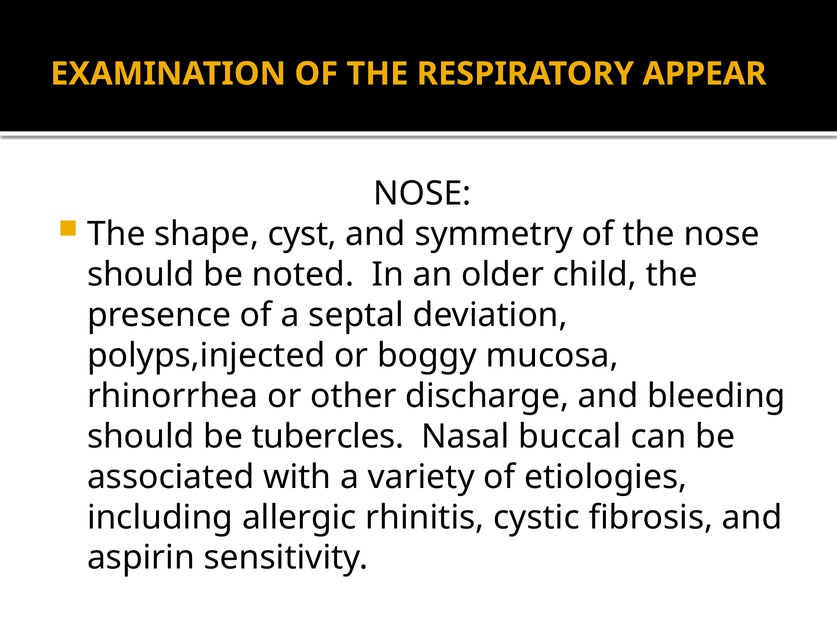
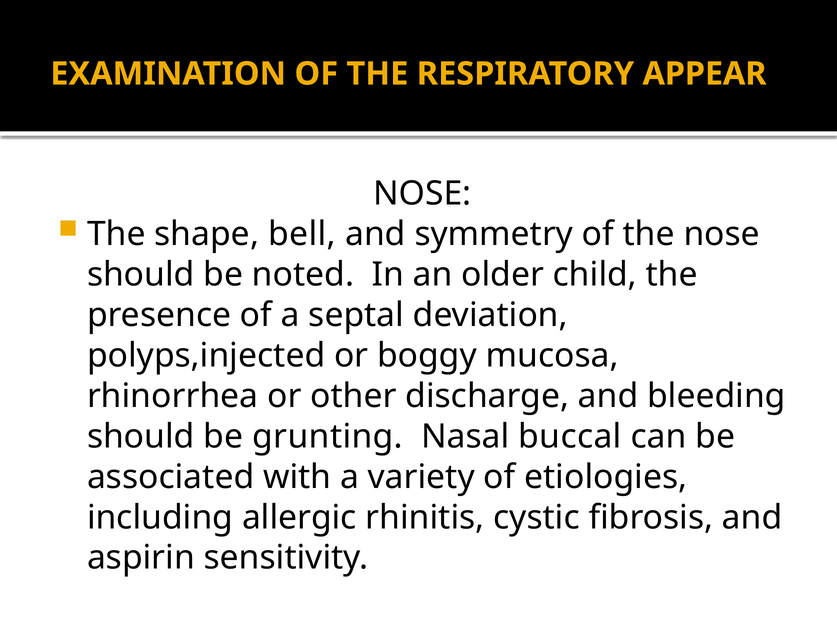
cyst: cyst -> bell
tubercles: tubercles -> grunting
